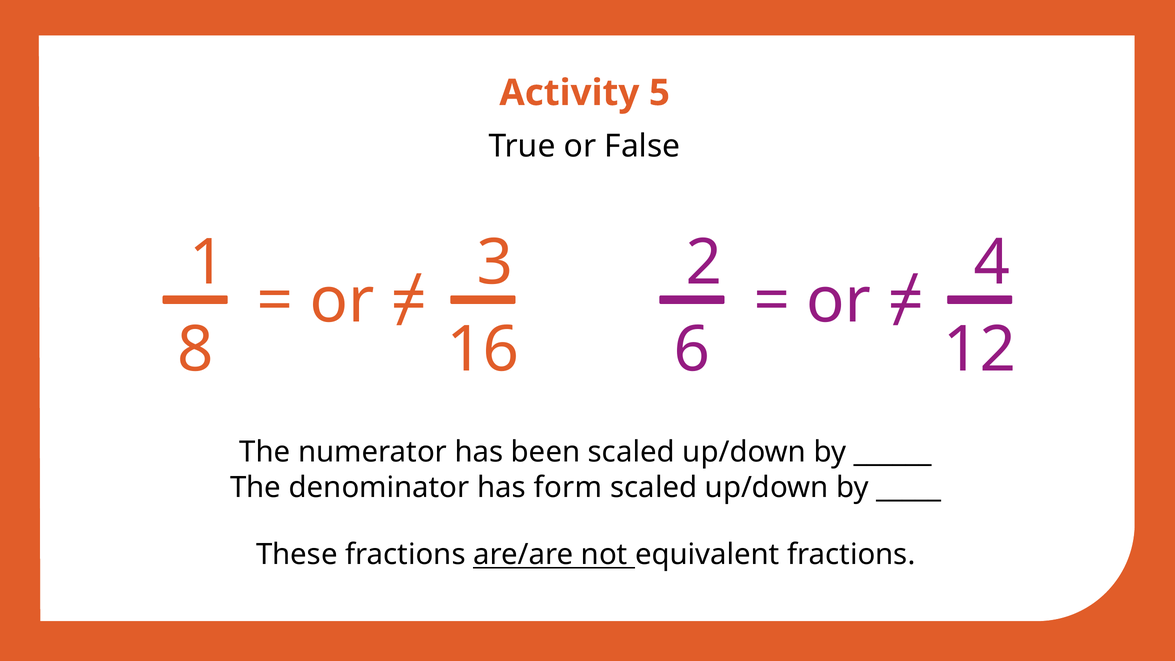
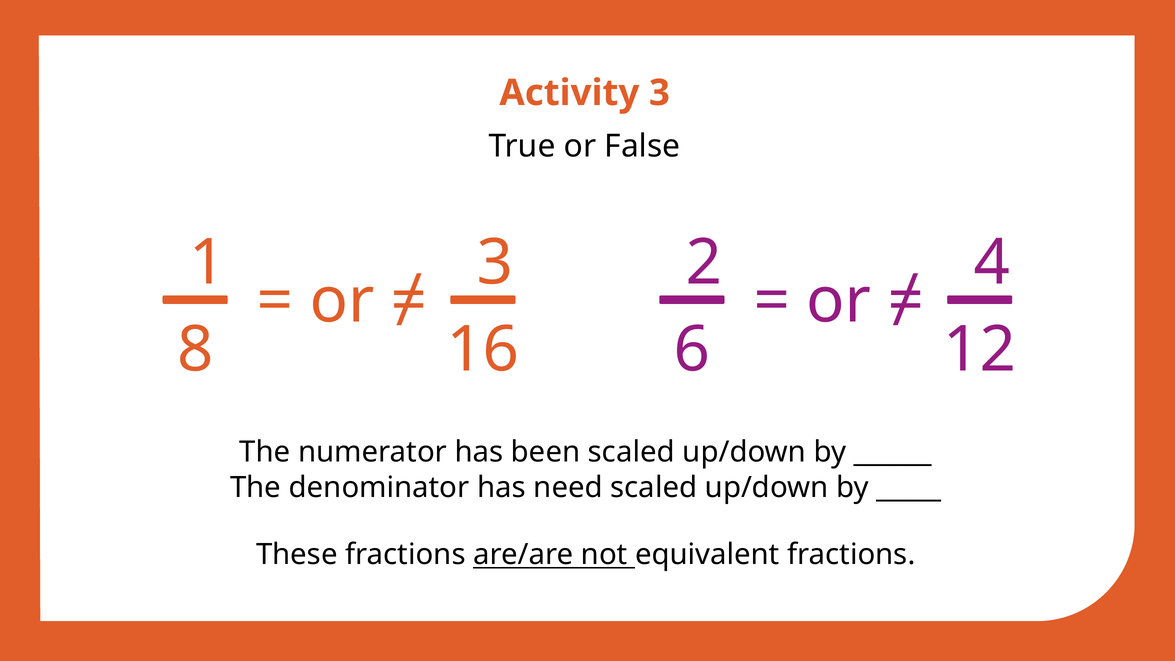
Activity 5: 5 -> 3
form: form -> need
